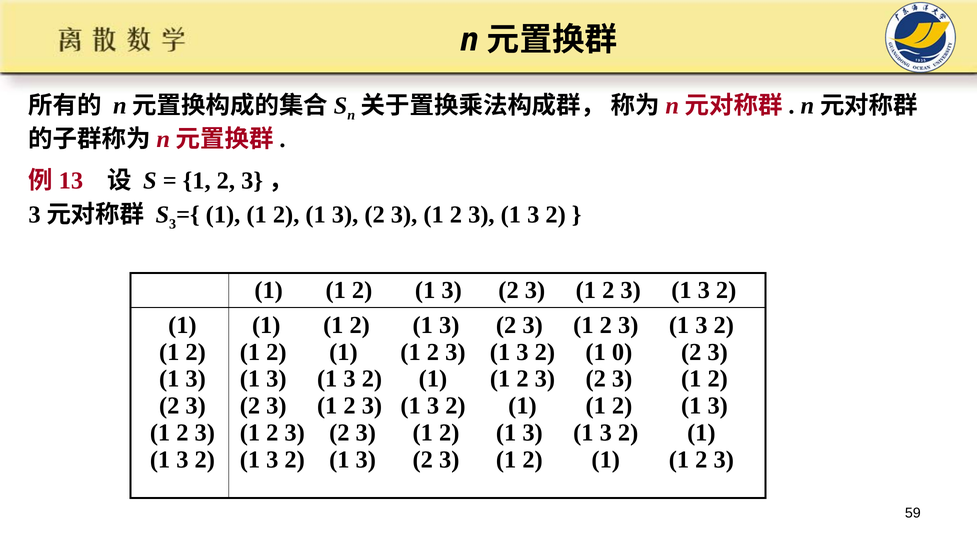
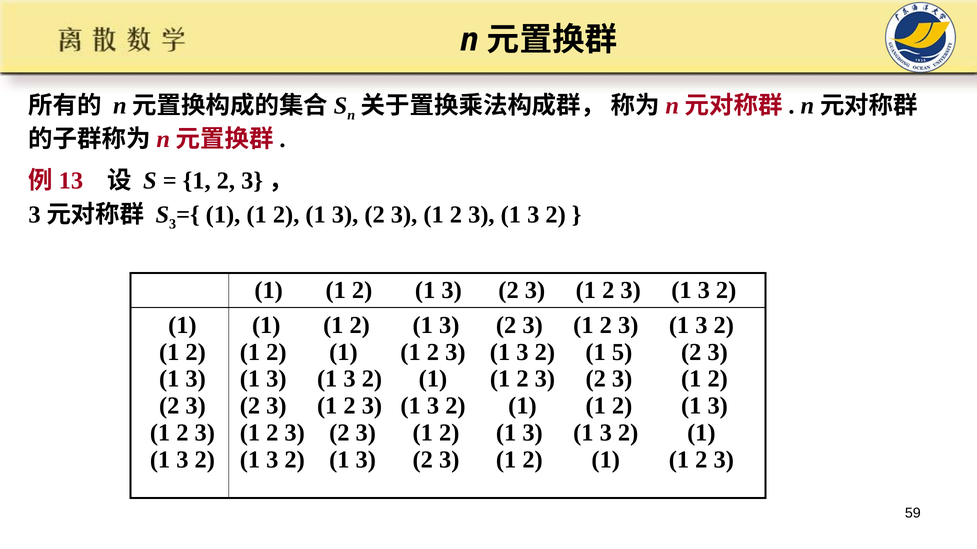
0: 0 -> 5
